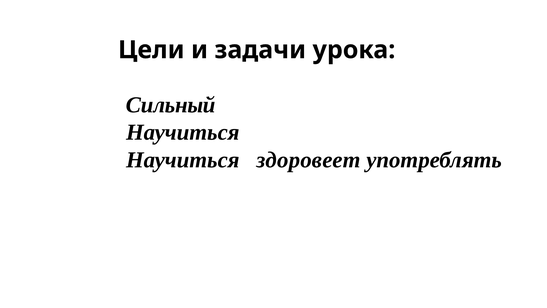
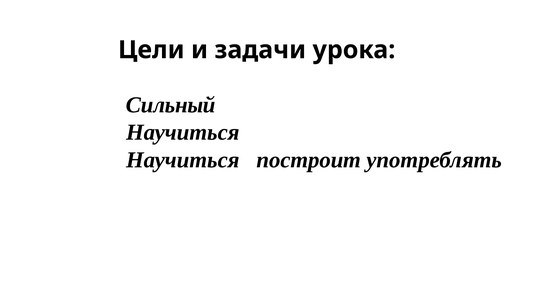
здоровеет: здоровеет -> построит
